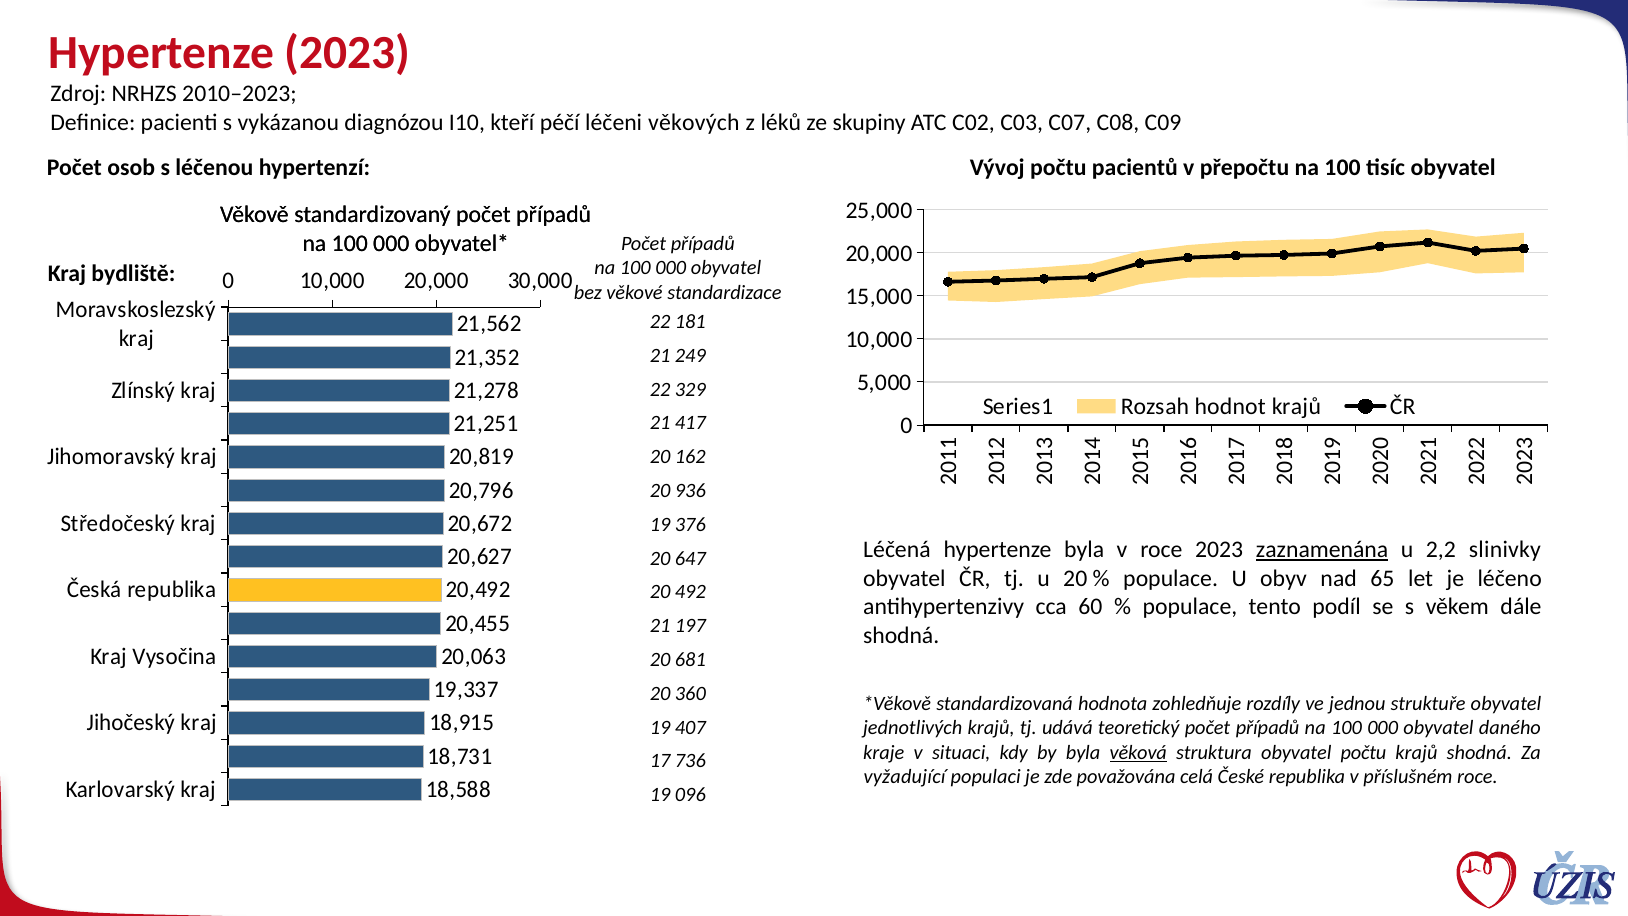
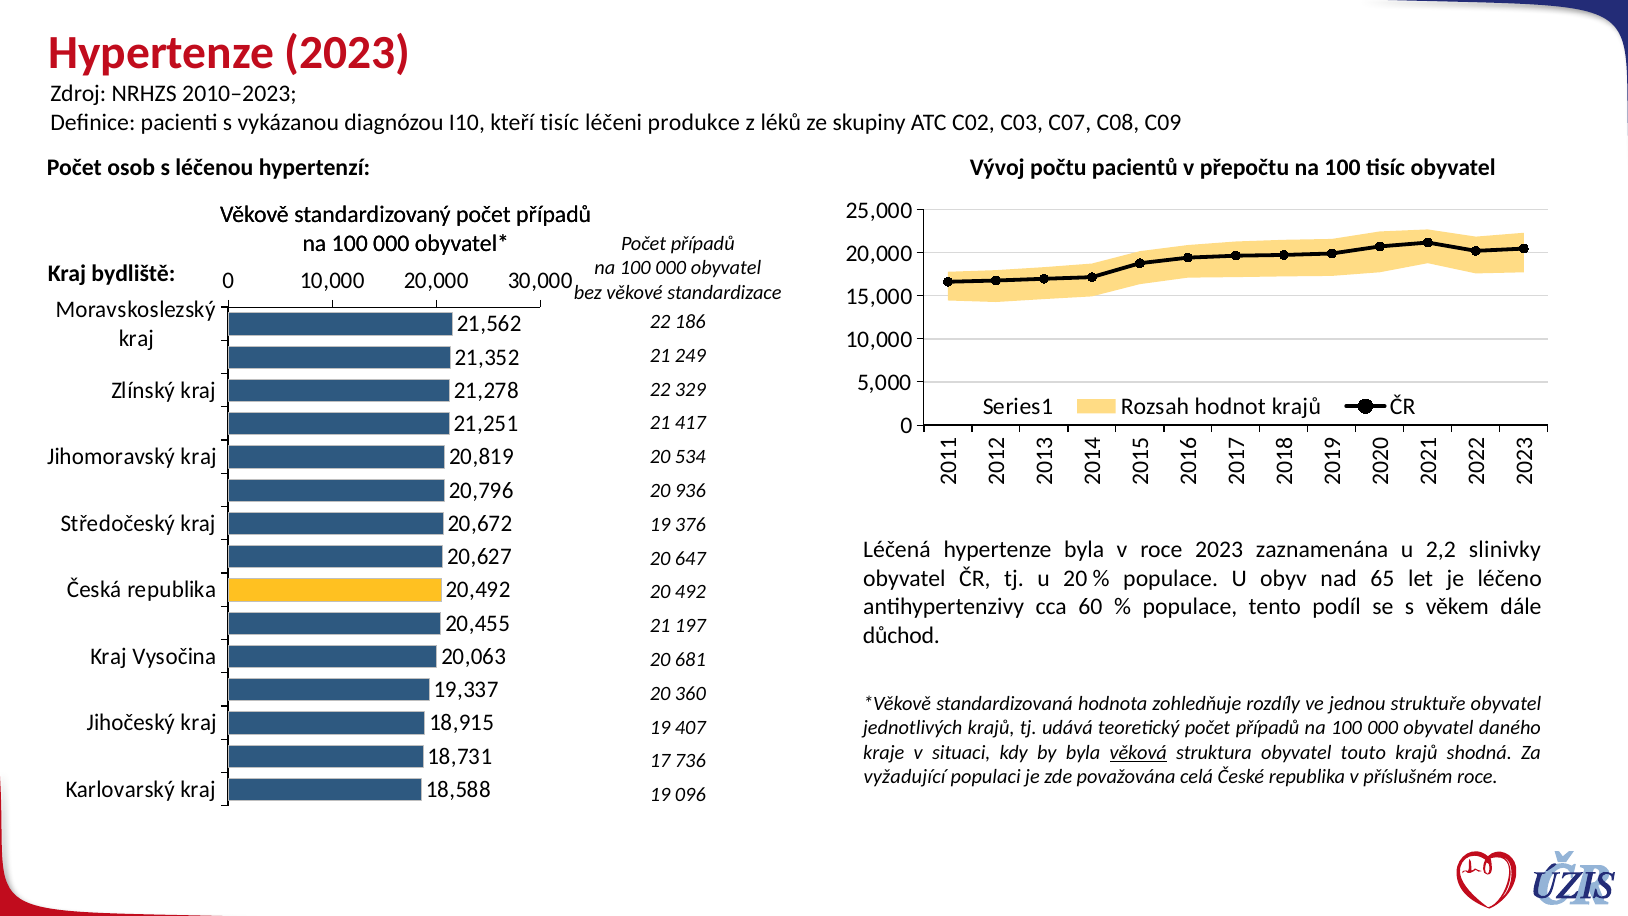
kteří péčí: péčí -> tisíc
věkových: věkových -> produkce
181: 181 -> 186
162: 162 -> 534
zaznamenána underline: present -> none
shodná at (901, 635): shodná -> důchod
obyvatel počtu: počtu -> touto
